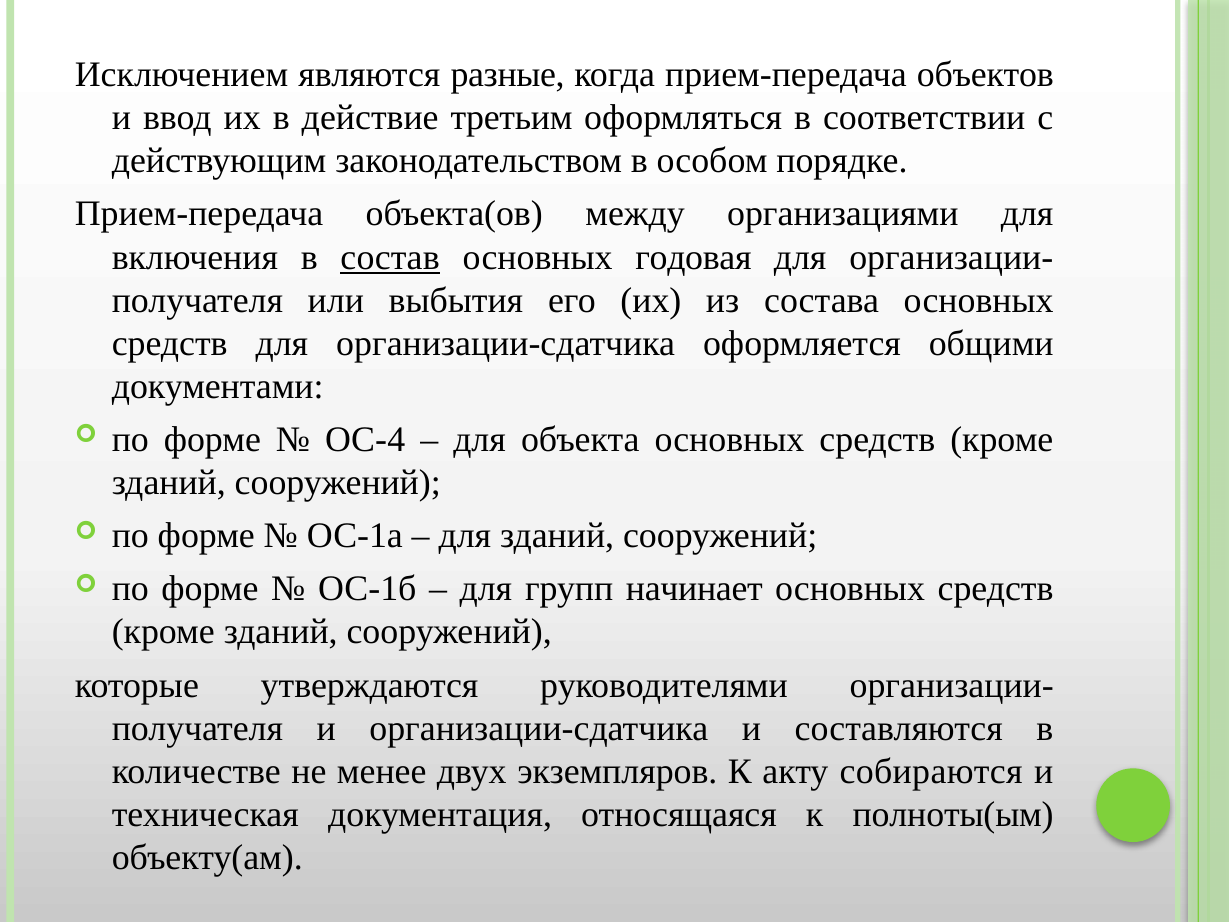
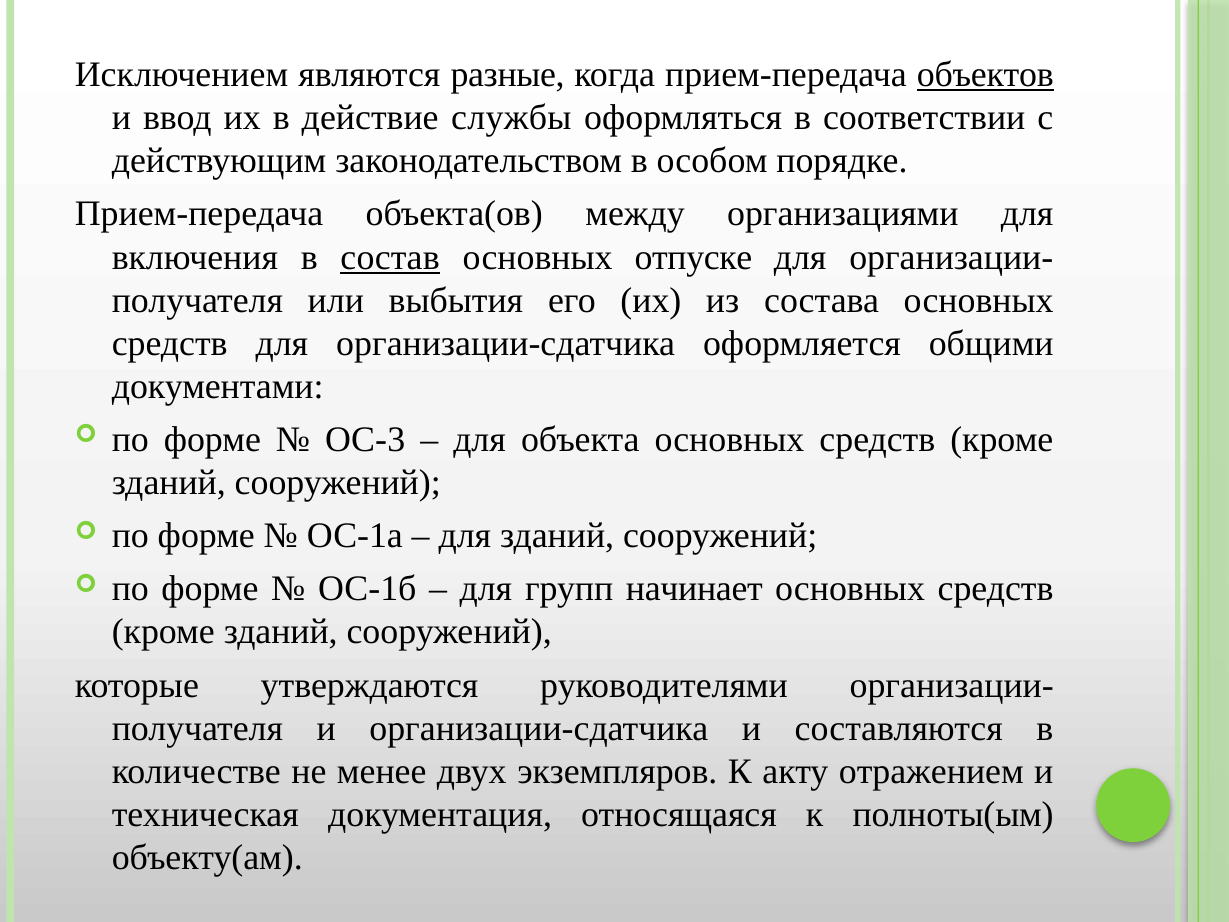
объектов underline: none -> present
третьим: третьим -> службы
годовая: годовая -> отпуске
ОС-4: ОС-4 -> ОС-3
собираются: собираются -> отражением
